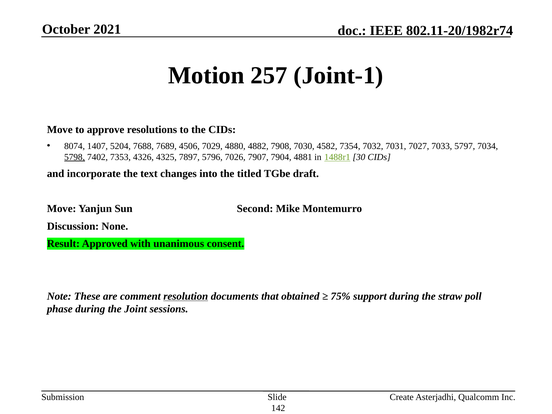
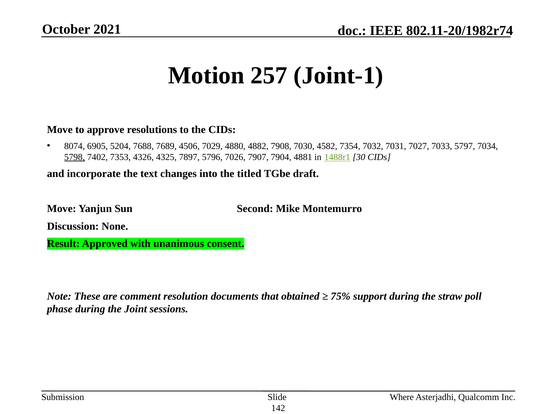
1407: 1407 -> 6905
resolution underline: present -> none
Create: Create -> Where
